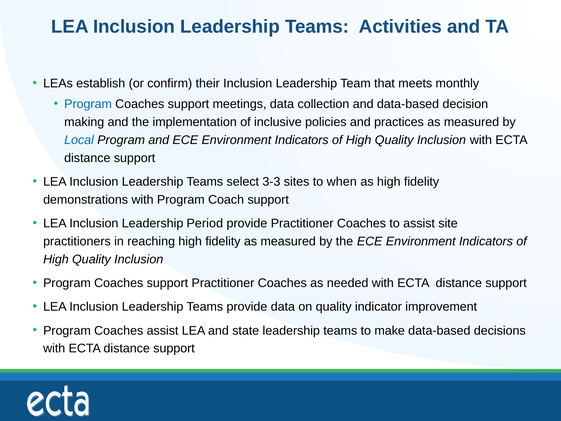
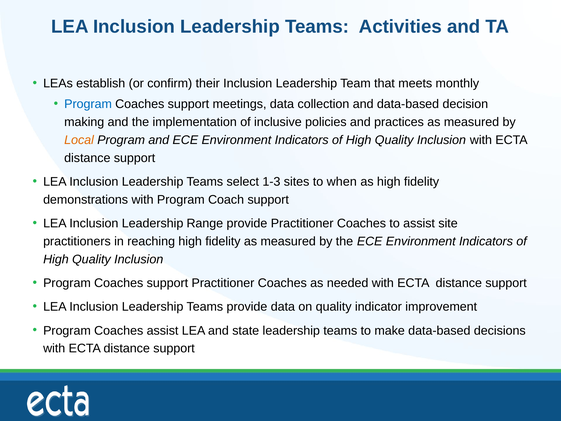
Local colour: blue -> orange
3-3: 3-3 -> 1-3
Period: Period -> Range
